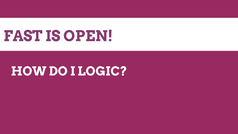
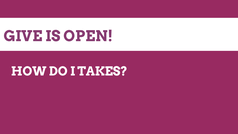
FAST: FAST -> GIVE
LOGIC: LOGIC -> TAKES
